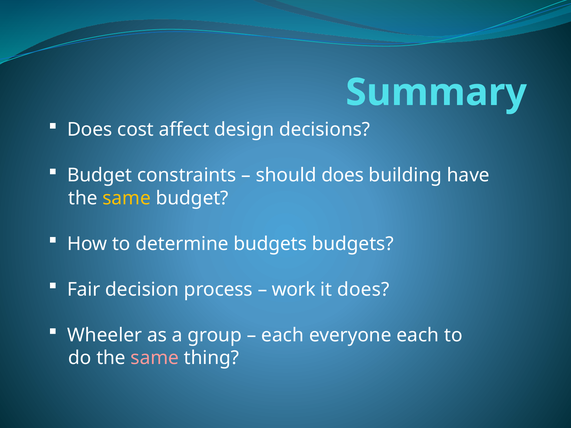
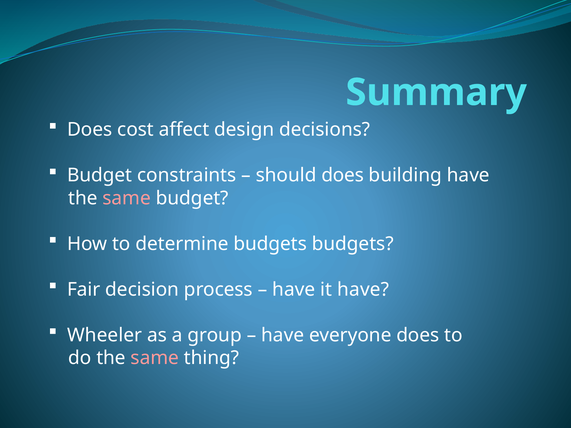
same at (127, 198) colour: yellow -> pink
work at (294, 290): work -> have
it does: does -> have
each at (283, 335): each -> have
everyone each: each -> does
